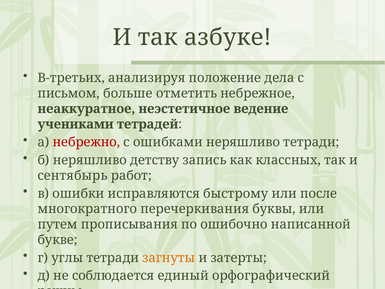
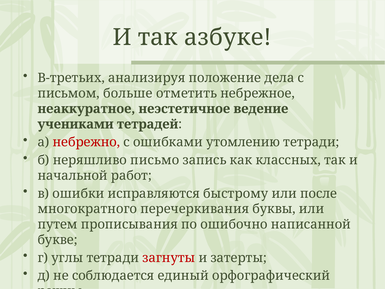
ошибками неряшливо: неряшливо -> утомлению
детству: детству -> письмо
сентябырь: сентябырь -> начальной
загнуты colour: orange -> red
